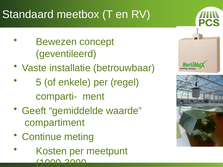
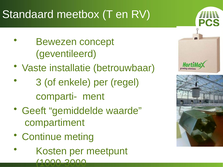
5: 5 -> 3
